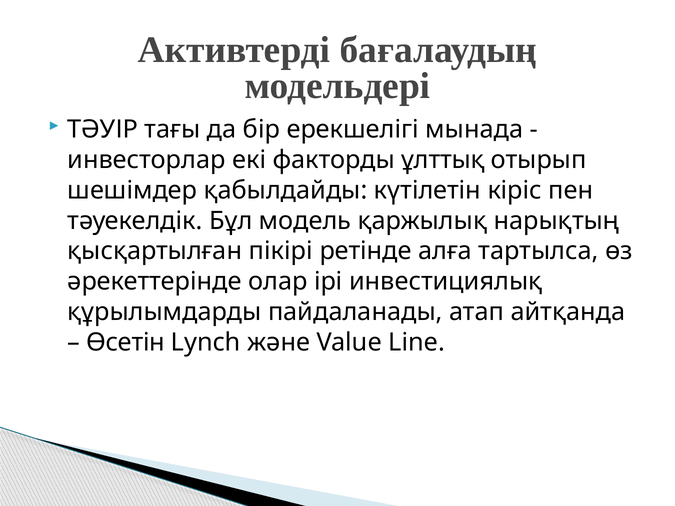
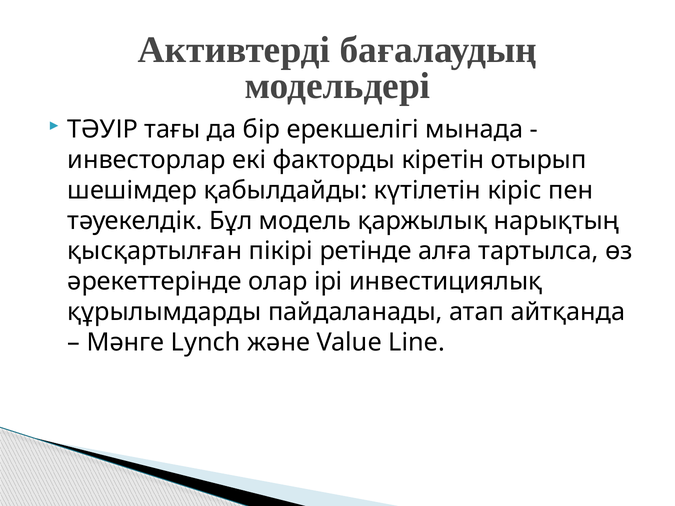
ұлттық: ұлттық -> кіретін
Өсетін: Өсетін -> Мәнге
